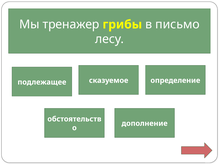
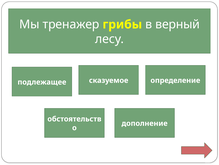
письмо: письмо -> верный
